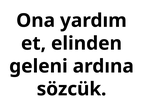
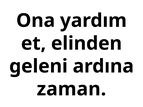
sözcük: sözcük -> zaman
